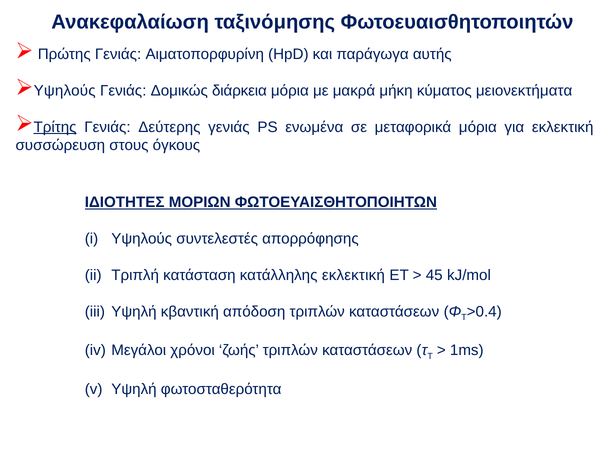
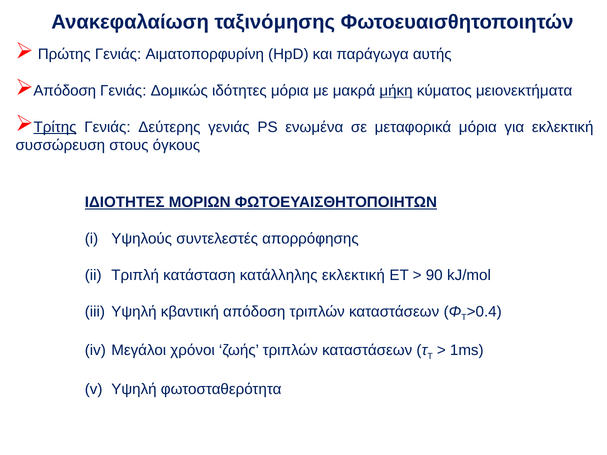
Υψηλούς at (65, 91): Υψηλούς -> Απόδοση
διάρκεια: διάρκεια -> ιδότητες
μήκη underline: none -> present
45: 45 -> 90
